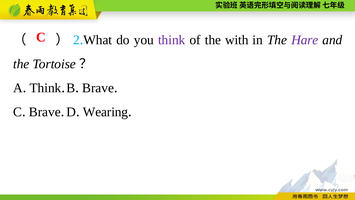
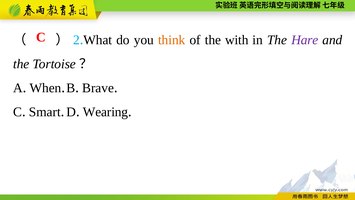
think at (172, 40) colour: purple -> orange
Think at (46, 88): Think -> When
Brave at (45, 112): Brave -> Smart
